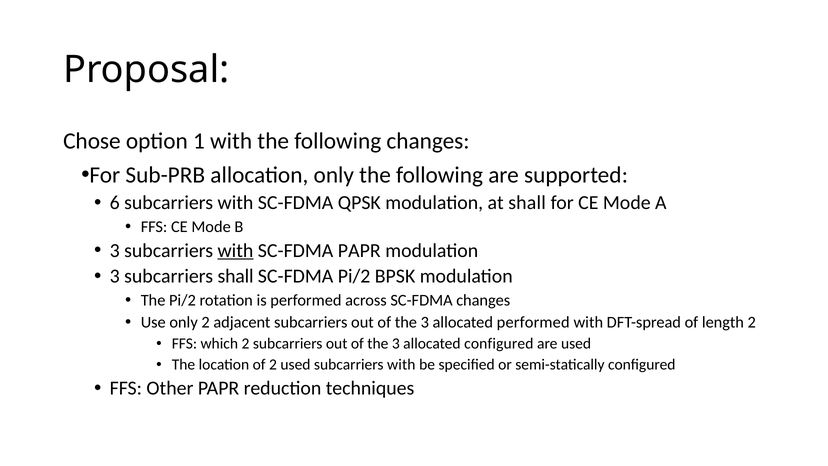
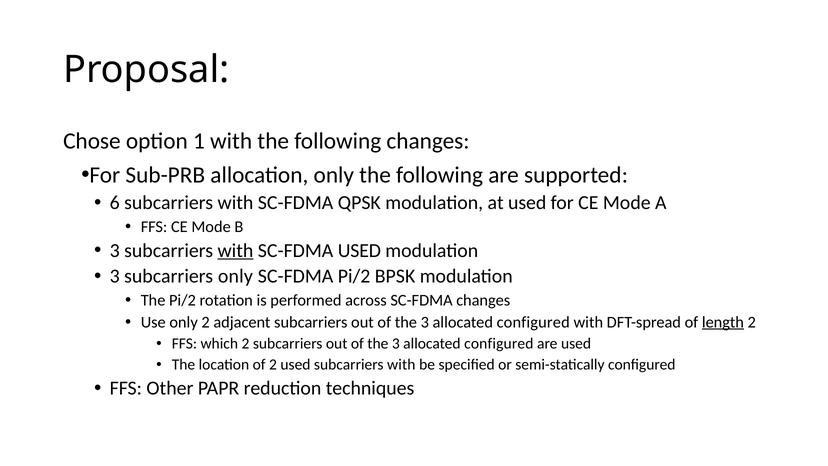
at shall: shall -> used
SC-FDMA PAPR: PAPR -> USED
subcarriers shall: shall -> only
performed at (533, 322): performed -> configured
length underline: none -> present
